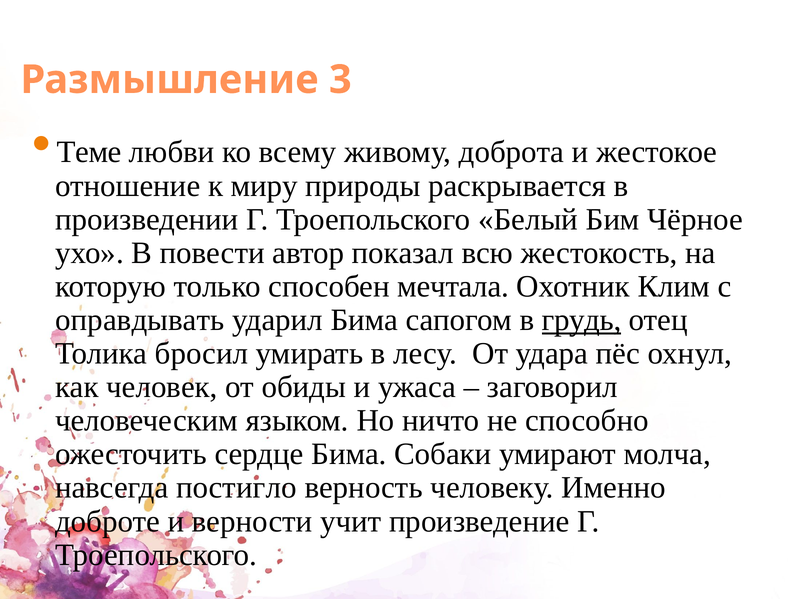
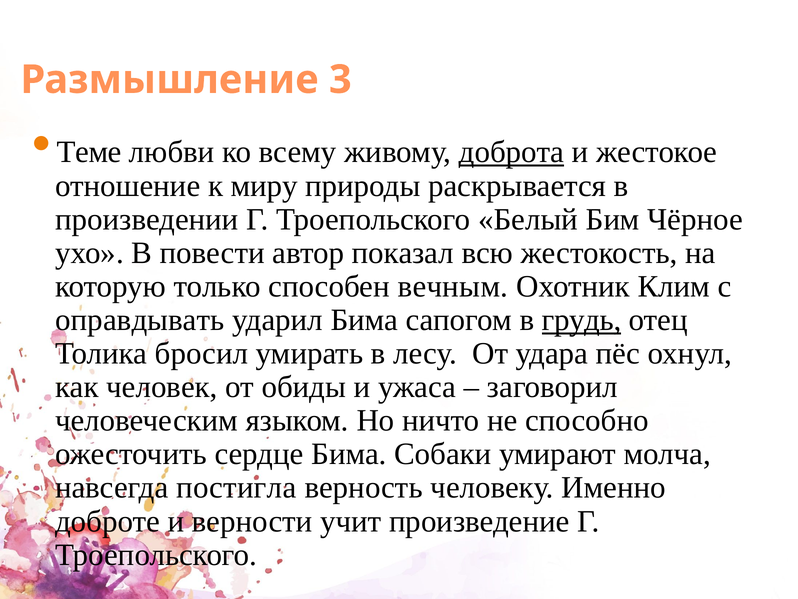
доброта underline: none -> present
мечтала: мечтала -> вечным
постигло: постигло -> постигла
